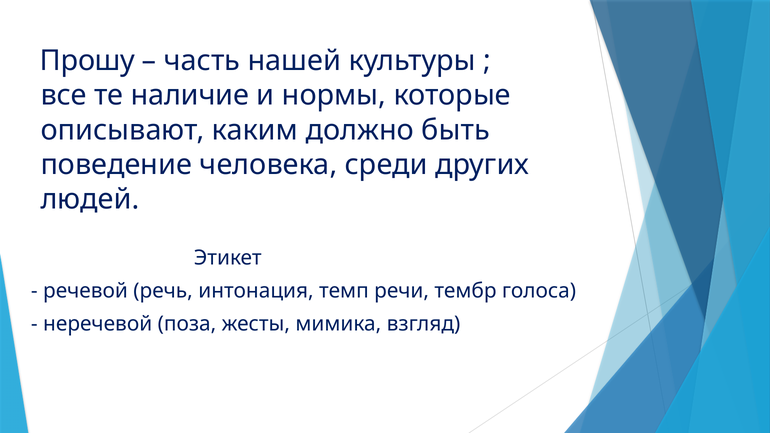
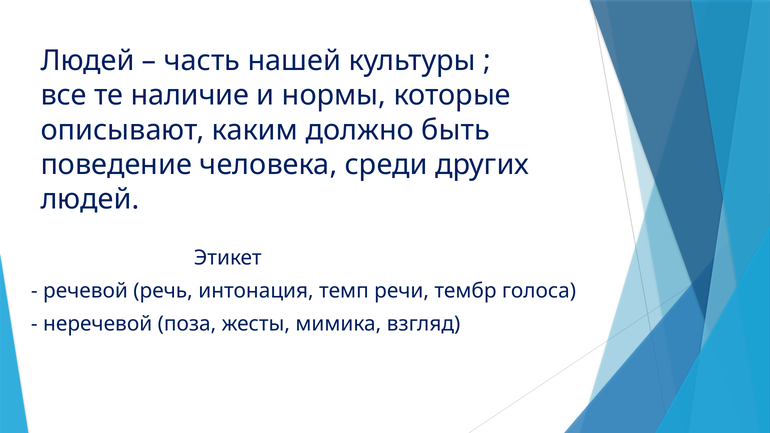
Прошу at (88, 61): Прошу -> Людей
